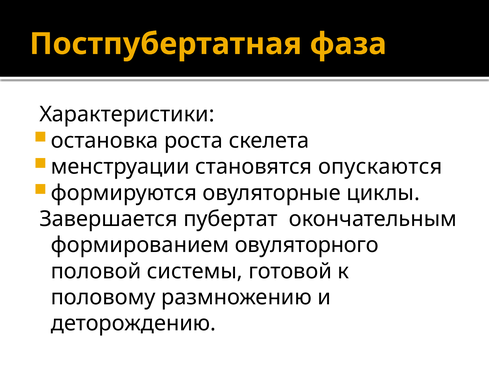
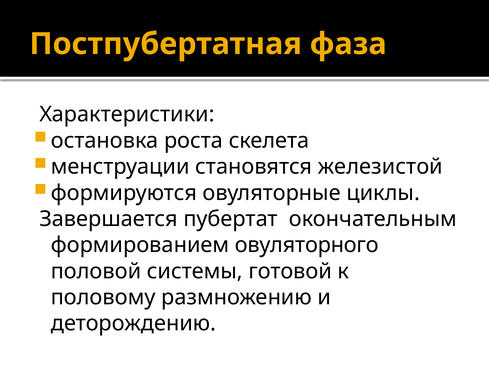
опускаются: опускаются -> железистой
